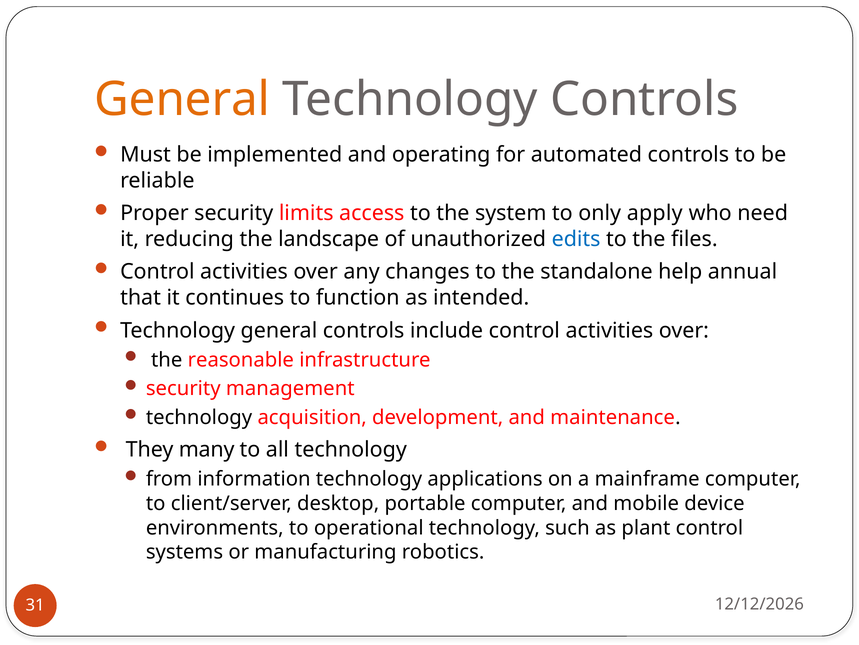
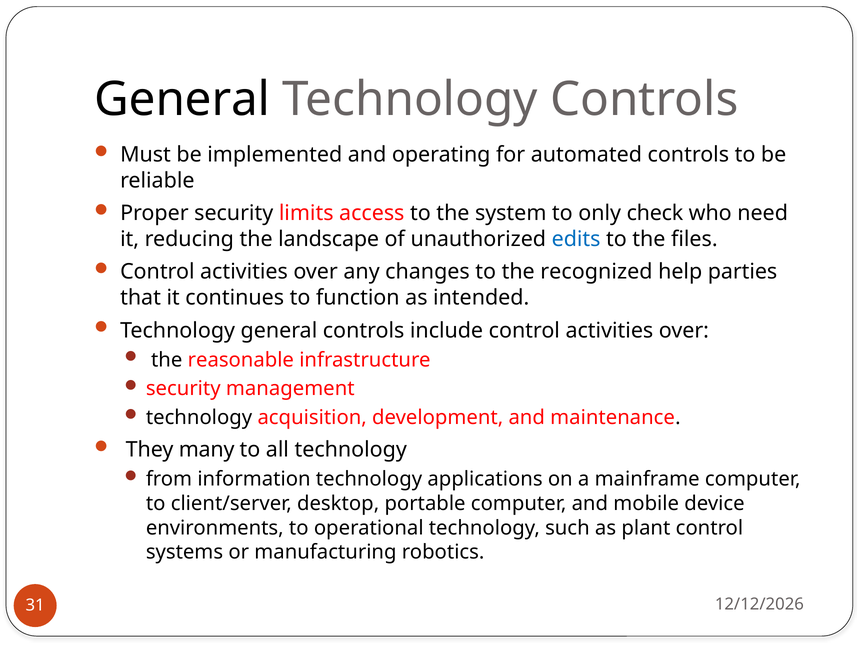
General at (182, 99) colour: orange -> black
apply: apply -> check
standalone: standalone -> recognized
annual: annual -> parties
